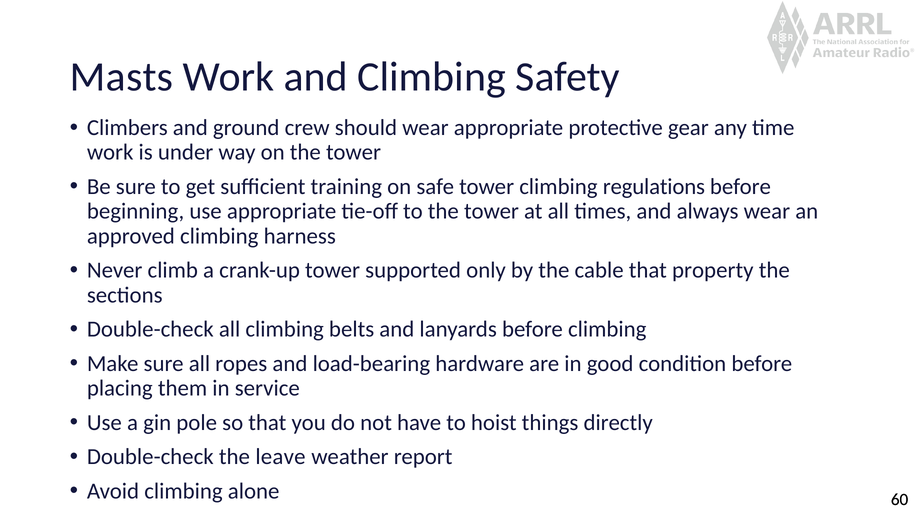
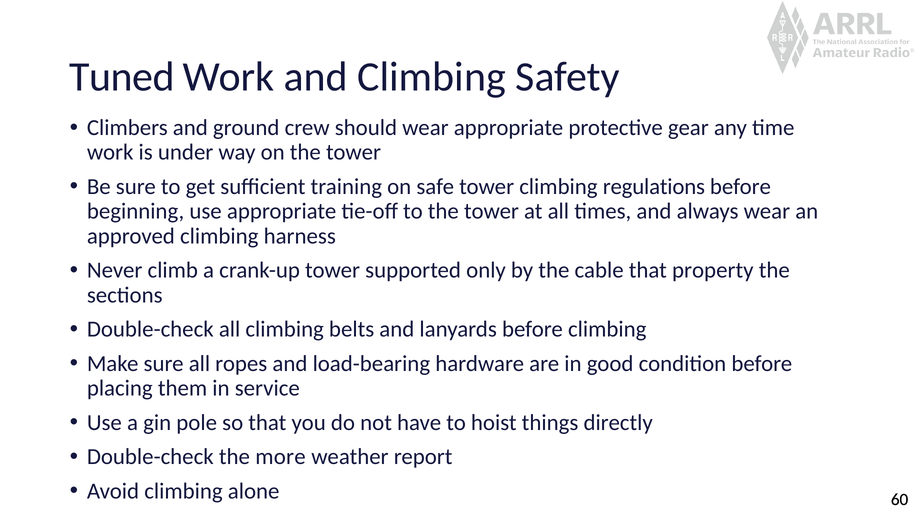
Masts: Masts -> Tuned
leave: leave -> more
